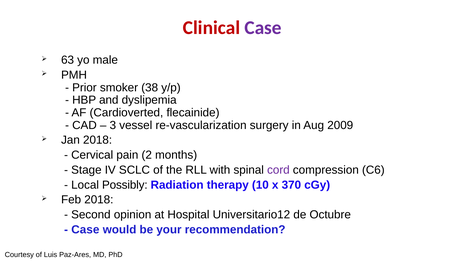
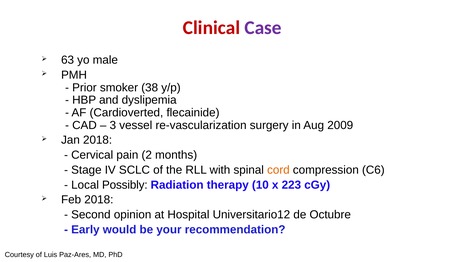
cord colour: purple -> orange
370: 370 -> 223
Case at (85, 229): Case -> Early
